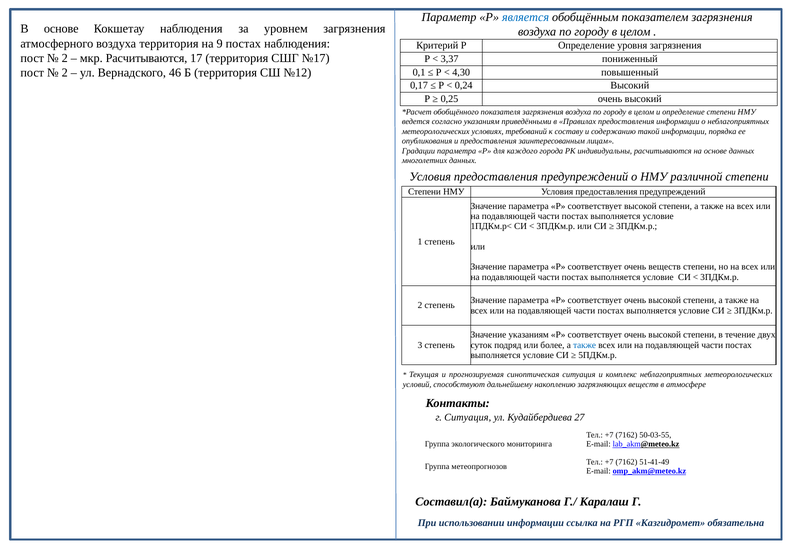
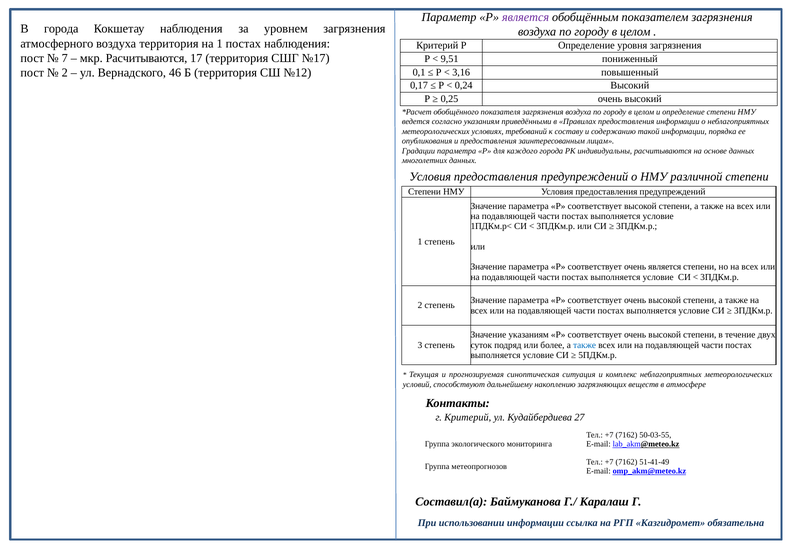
является at (526, 17) colour: blue -> purple
В основе: основе -> города
на 9: 9 -> 1
2 at (65, 58): 2 -> 7
3,37: 3,37 -> 9,51
4,30: 4,30 -> 3,16
очень веществ: веществ -> является
Ситуация at (468, 417): Ситуация -> Критерий
